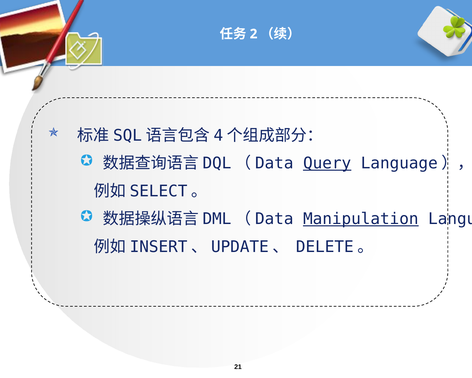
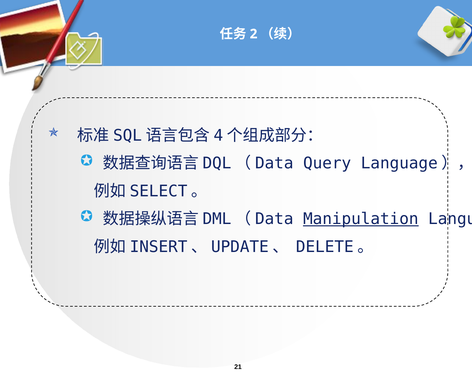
Query underline: present -> none
